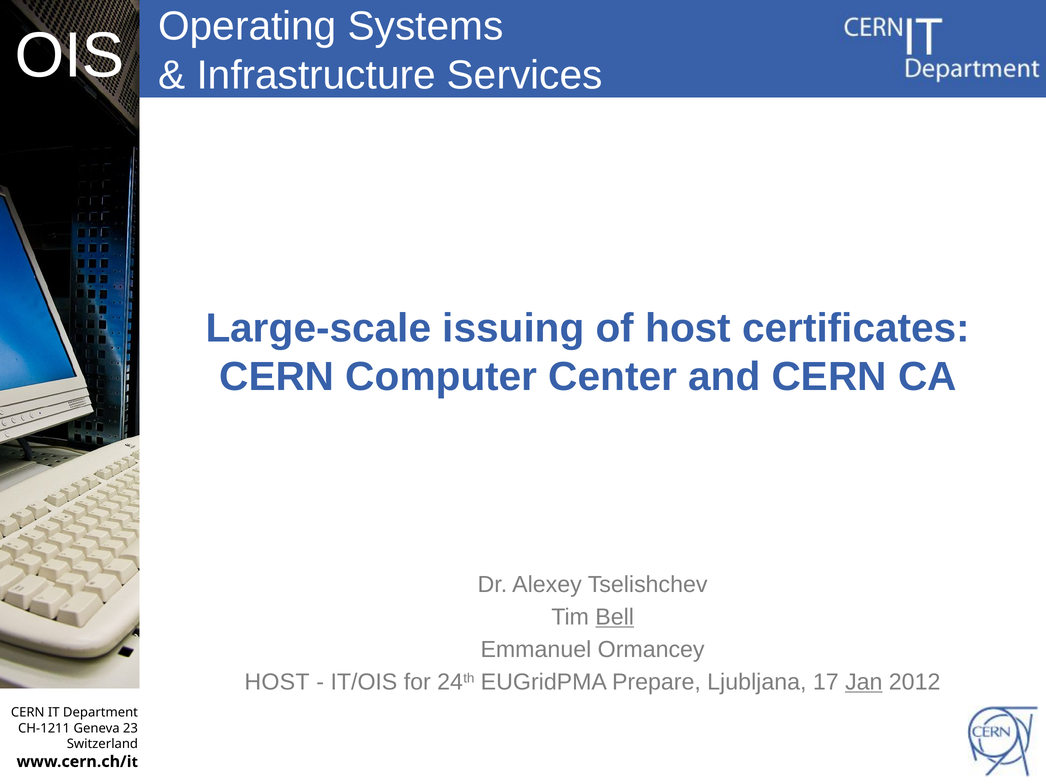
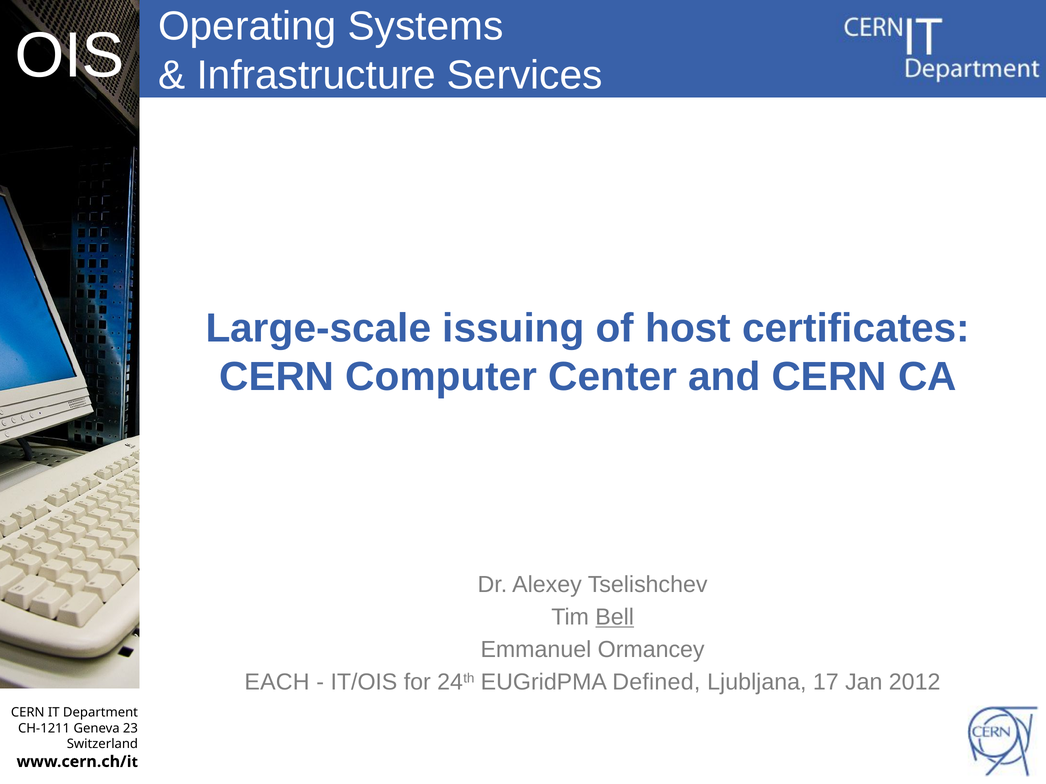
HOST at (277, 682): HOST -> EACH
Prepare: Prepare -> Defined
Jan underline: present -> none
